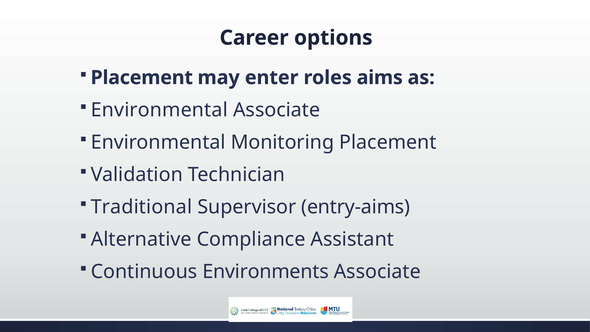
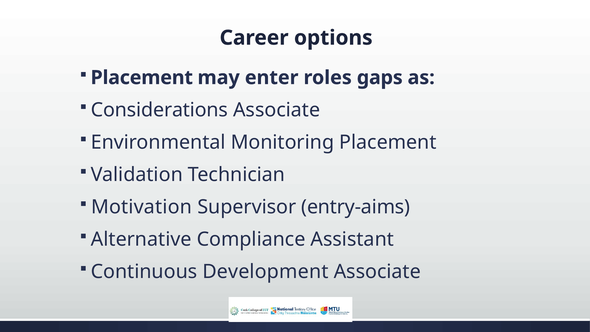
aims: aims -> gaps
Environmental at (159, 110): Environmental -> Considerations
Traditional: Traditional -> Motivation
Environments: Environments -> Development
